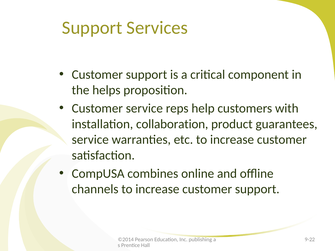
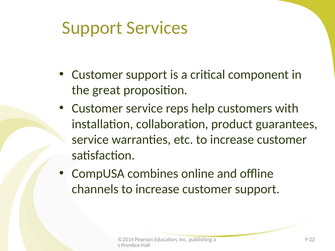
helps: helps -> great
